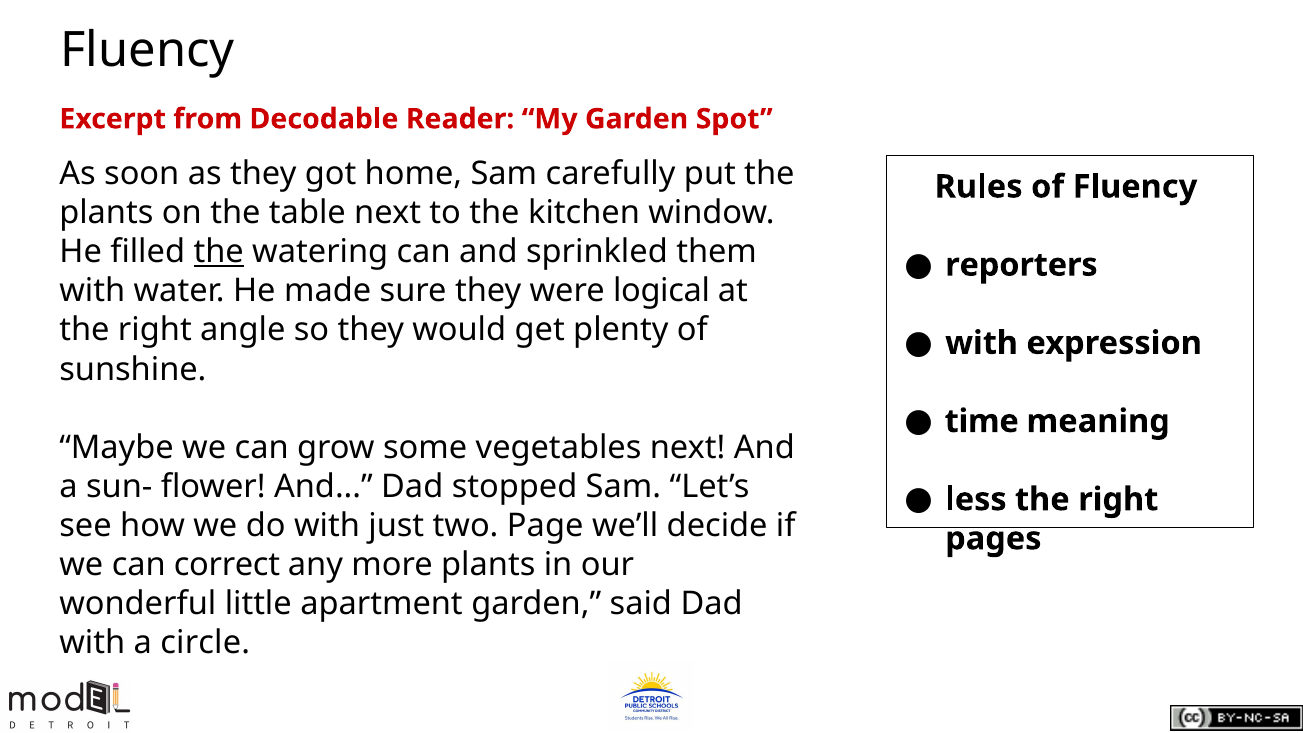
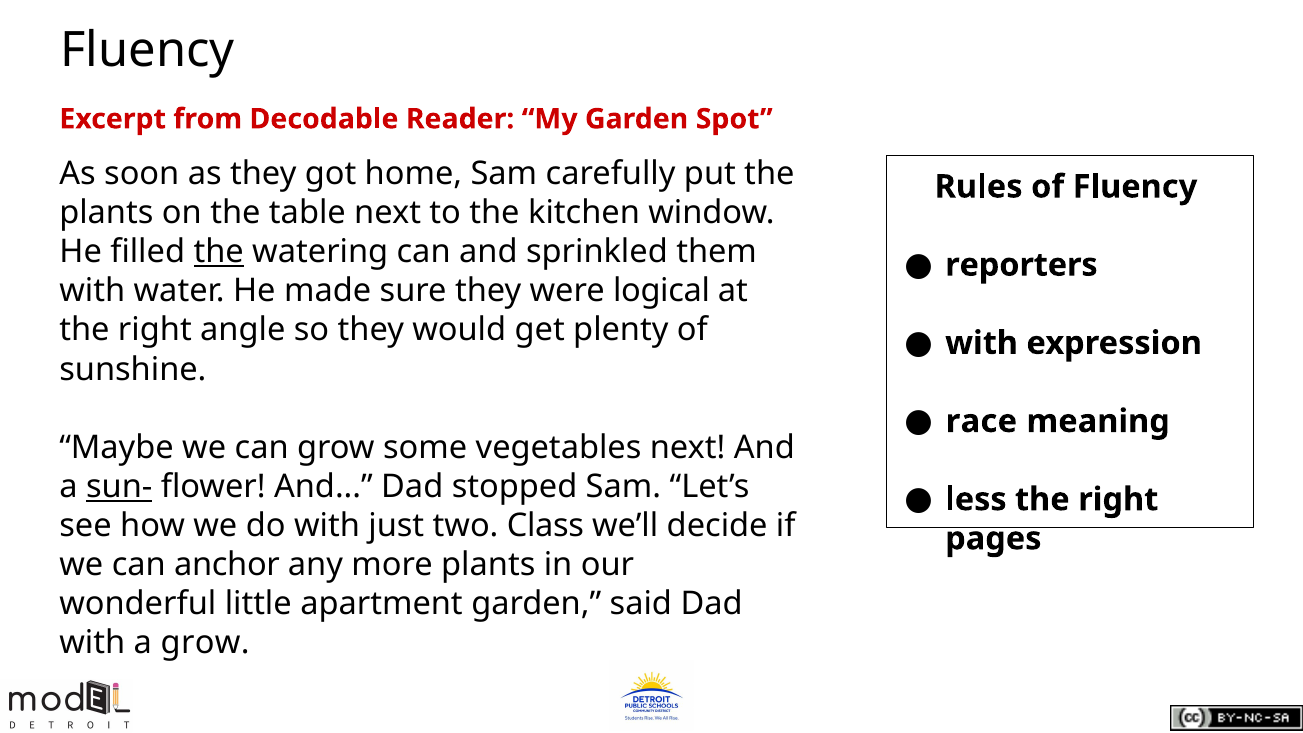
time: time -> race
sun- underline: none -> present
Page: Page -> Class
correct: correct -> anchor
a circle: circle -> grow
